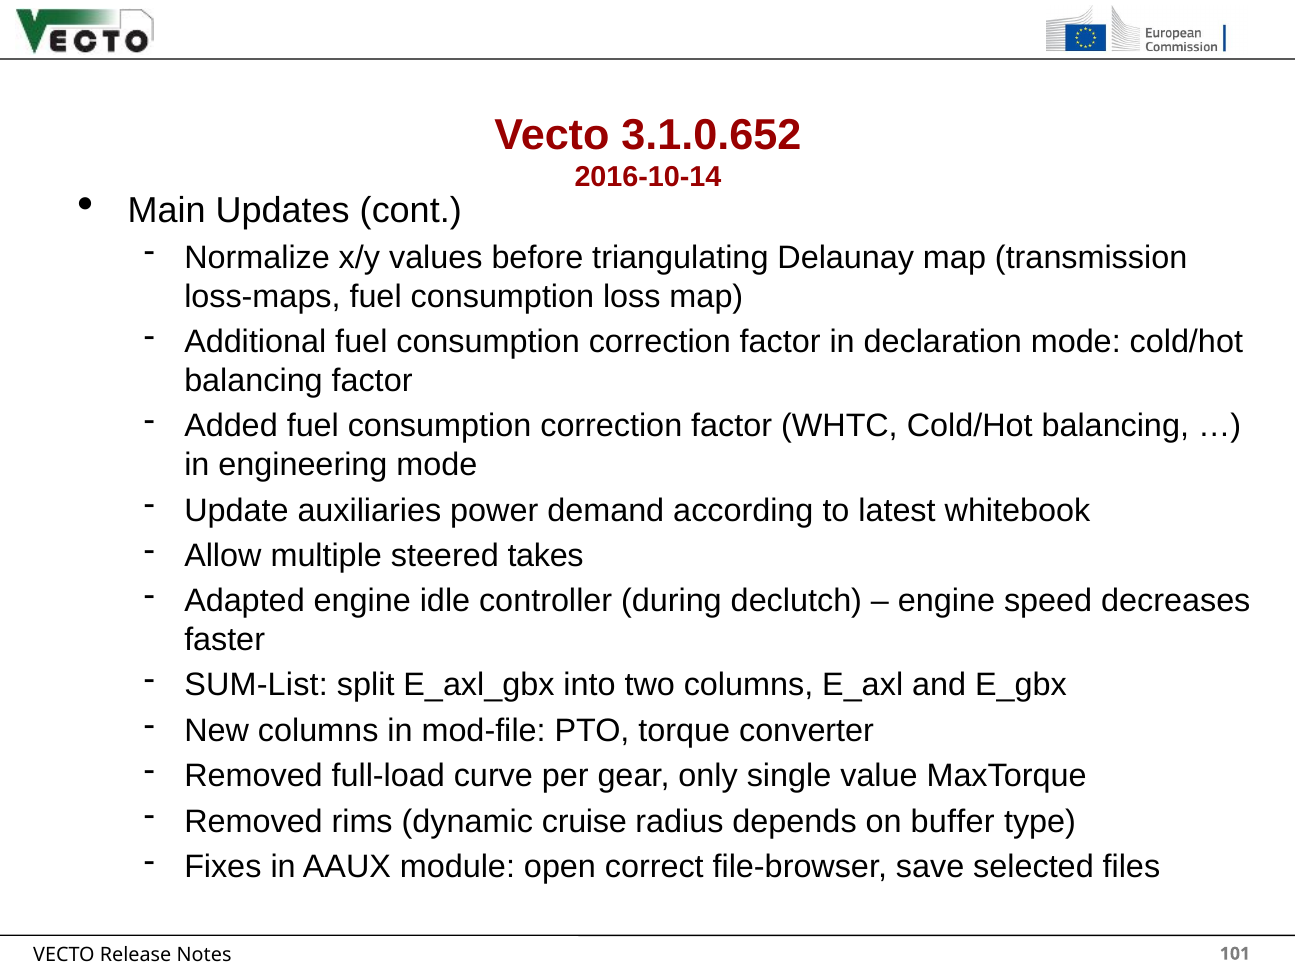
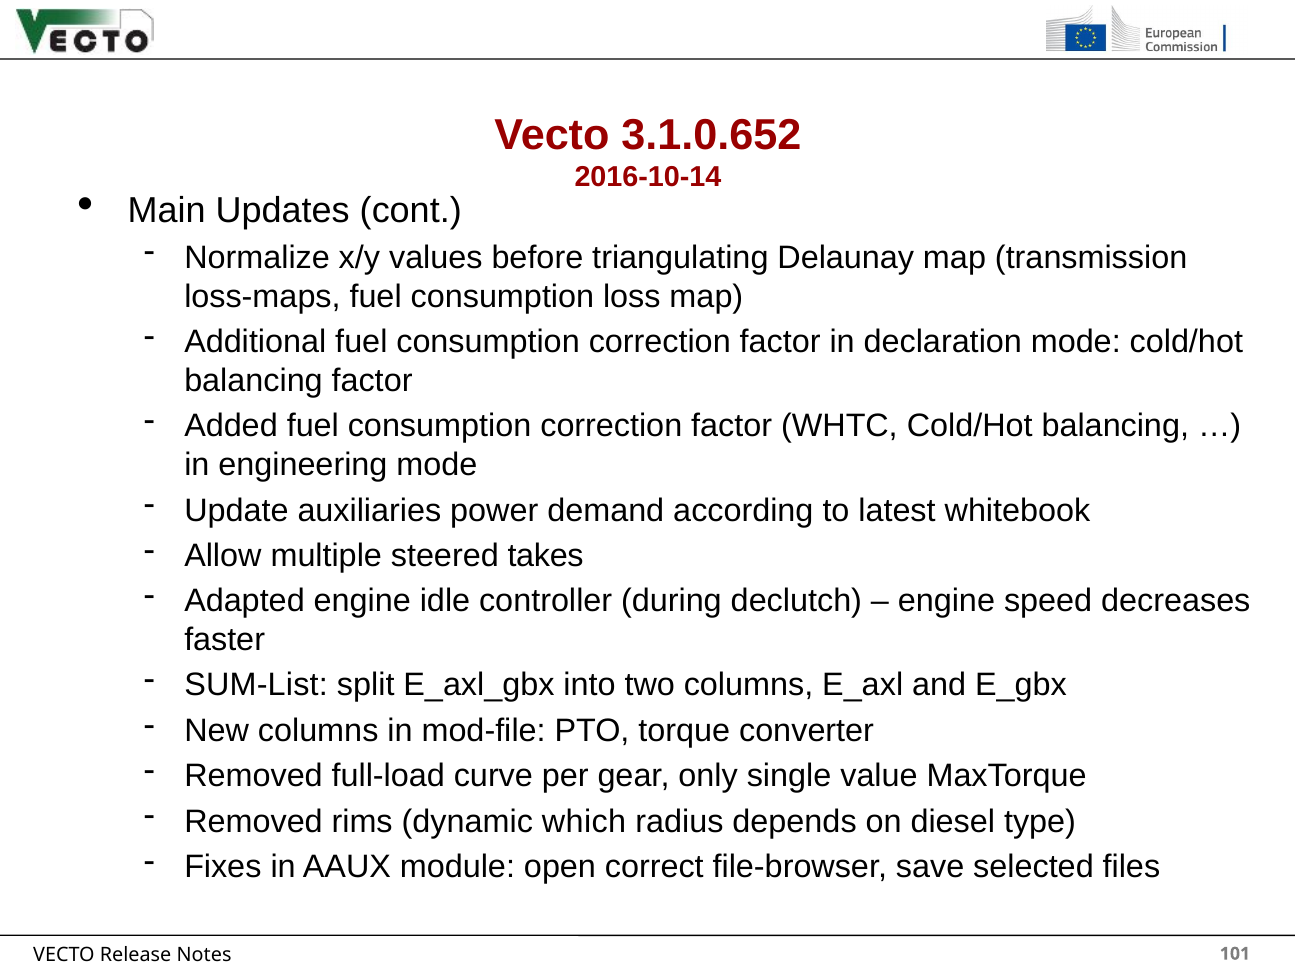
cruise: cruise -> which
buffer: buffer -> diesel
